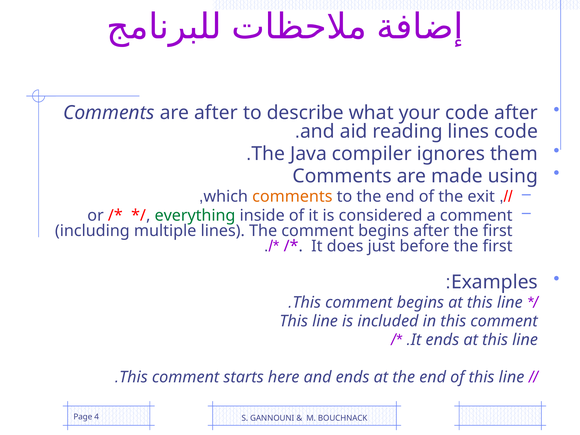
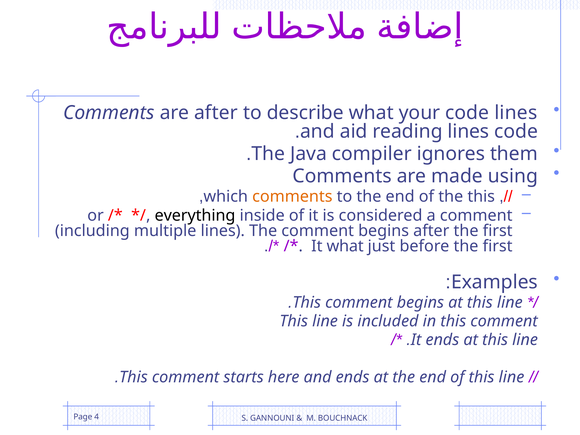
code after: after -> lines
the exit: exit -> this
everything colour: green -> black
It does: does -> what
